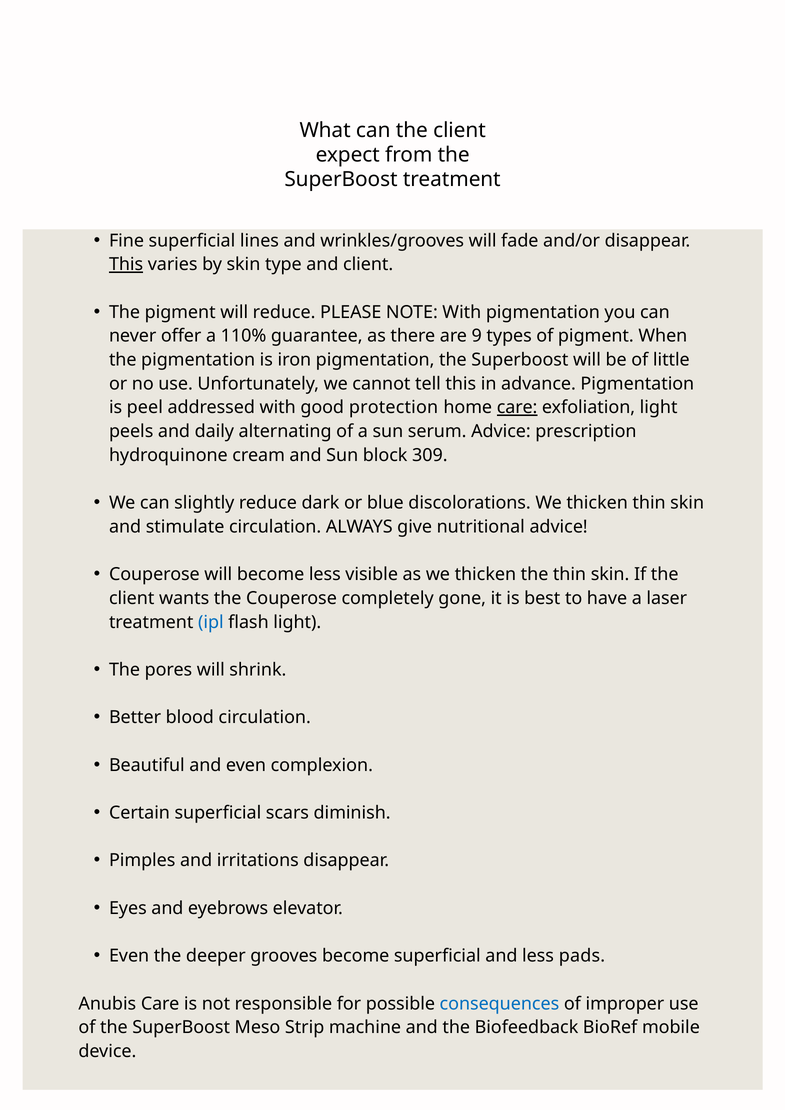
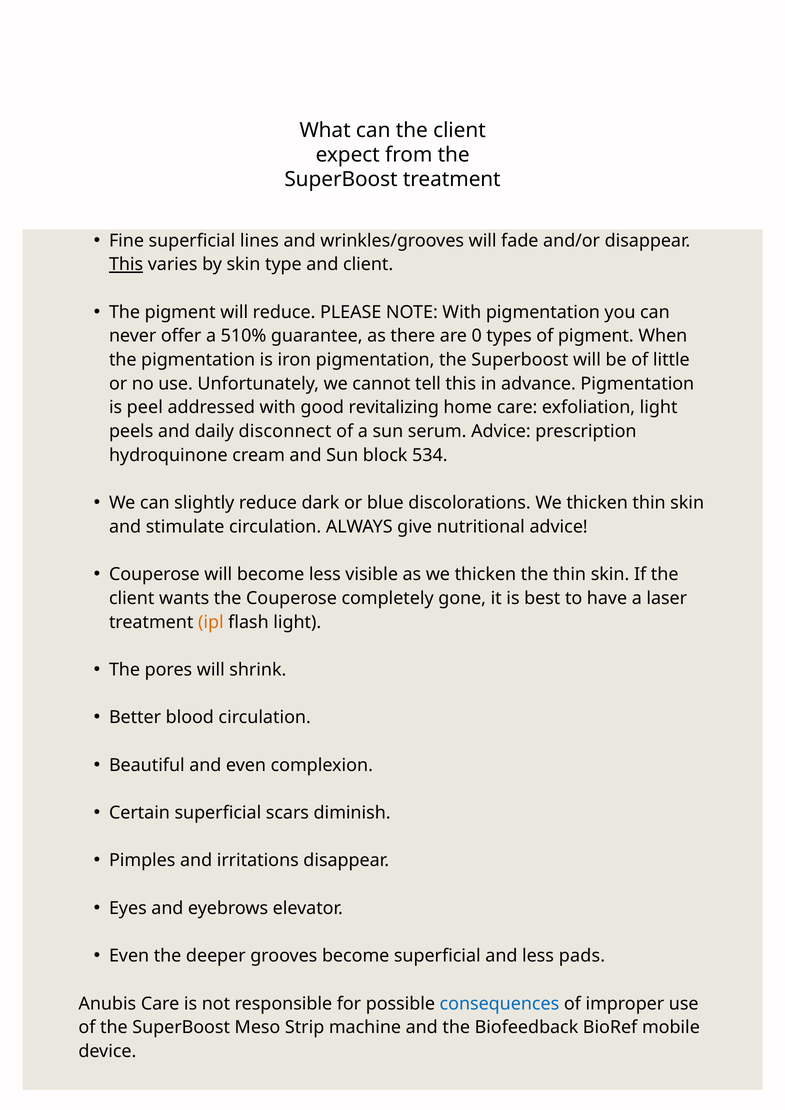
110%: 110% -> 510%
9: 9 -> 0
protection: protection -> revitalizing
care at (517, 408) underline: present -> none
alternating: alternating -> disconnect
309: 309 -> 534
ipl colour: blue -> orange
